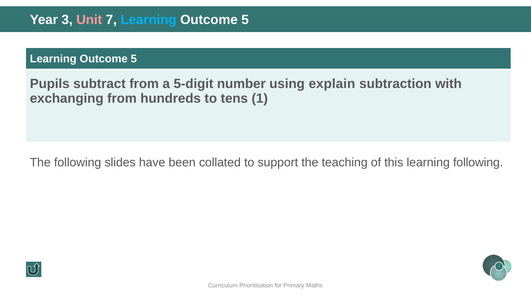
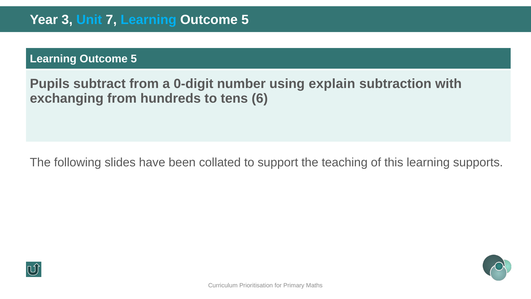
Unit colour: pink -> light blue
5-digit: 5-digit -> 0-digit
1: 1 -> 6
learning following: following -> supports
